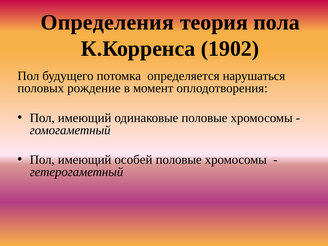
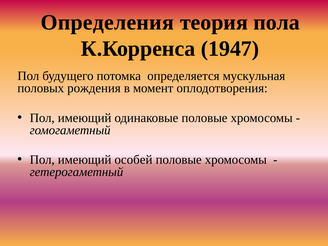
1902: 1902 -> 1947
нарушаться: нарушаться -> мускульная
рождение: рождение -> рождения
